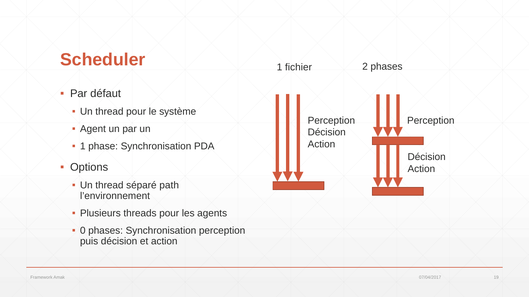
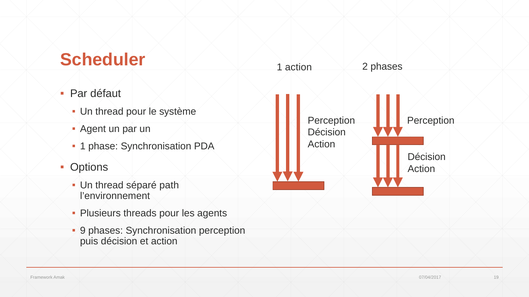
1 fichier: fichier -> action
0: 0 -> 9
